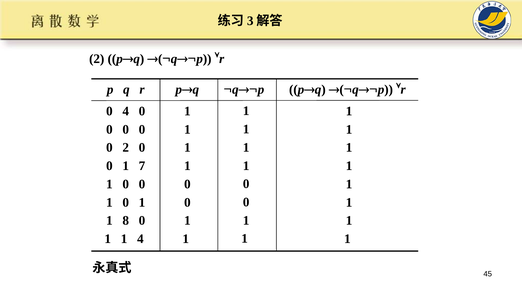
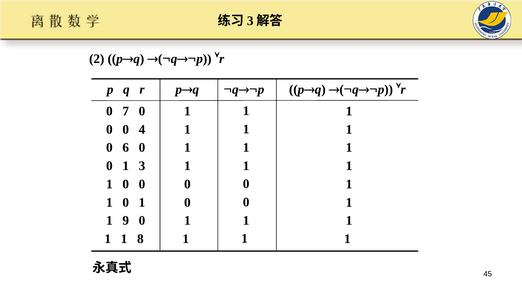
0 4: 4 -> 7
0 at (142, 130): 0 -> 4
0 2: 2 -> 6
7: 7 -> 3
8: 8 -> 9
1 4: 4 -> 8
